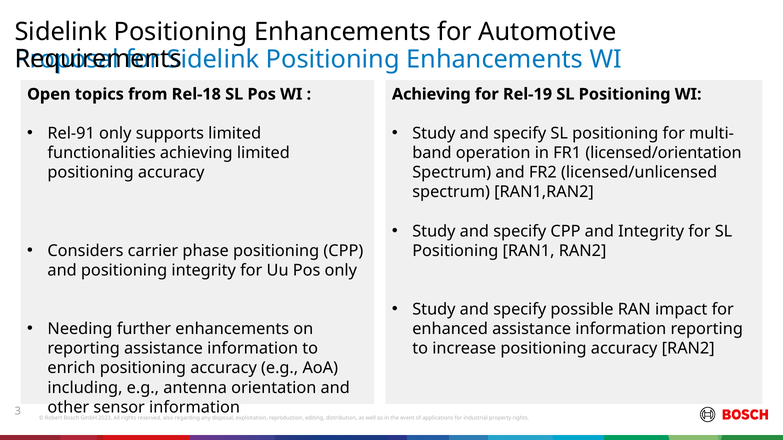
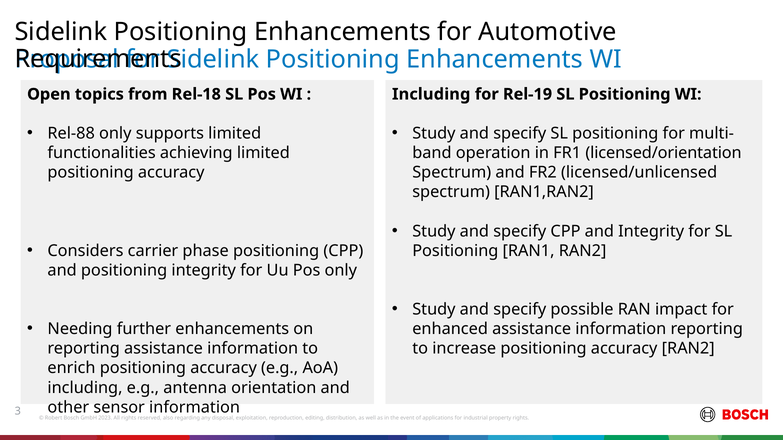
Achieving at (431, 94): Achieving -> Including
Rel-91: Rel-91 -> Rel-88
